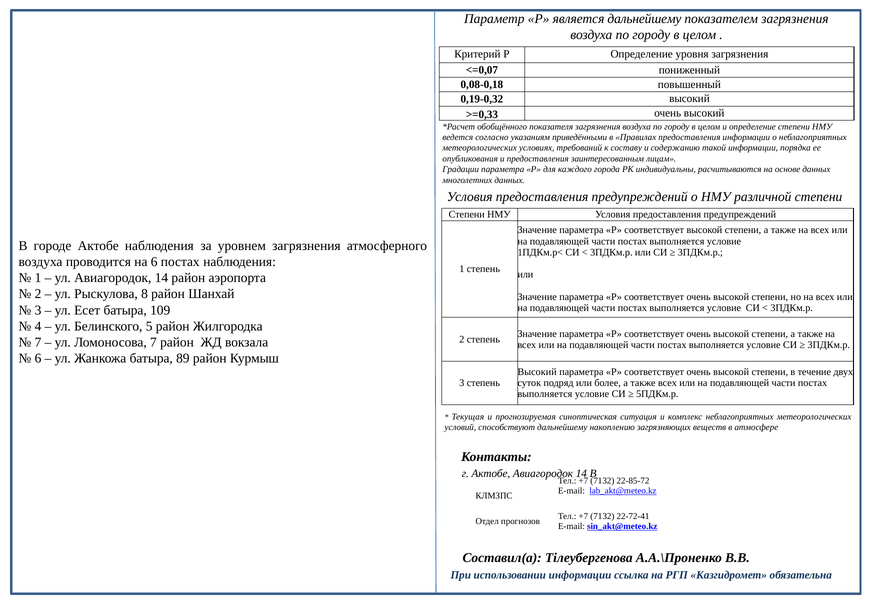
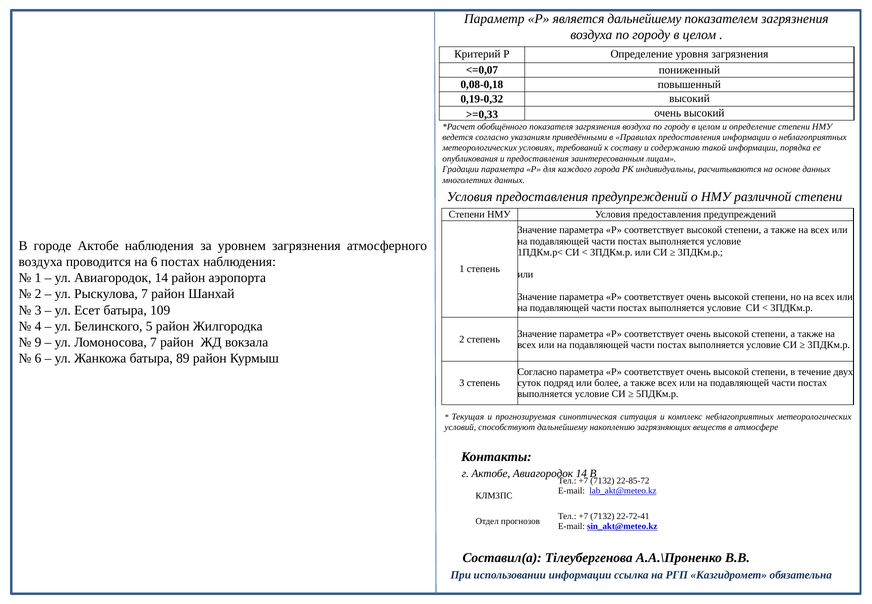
Рыскулова 8: 8 -> 7
7 at (38, 342): 7 -> 9
Высокий at (537, 372): Высокий -> Согласно
